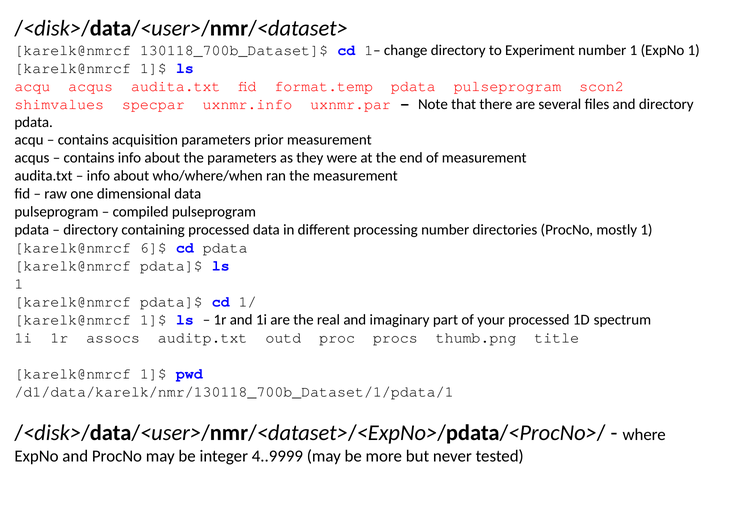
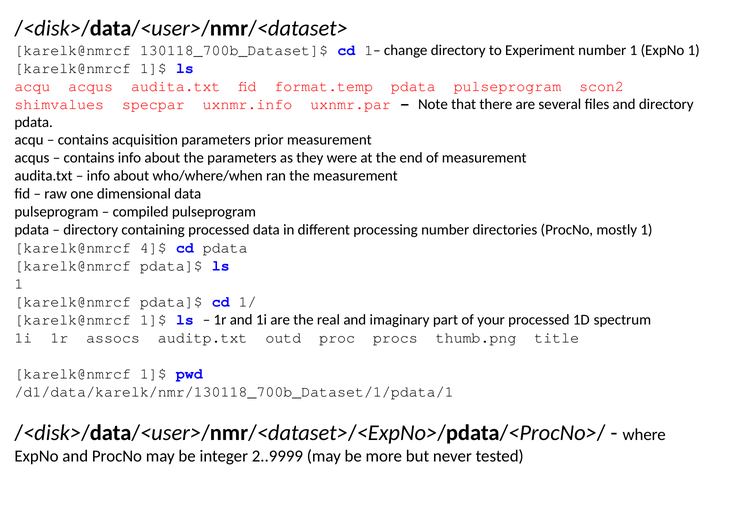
6]$: 6]$ -> 4]$
4..9999: 4..9999 -> 2..9999
